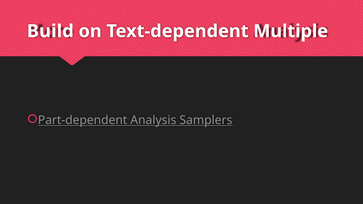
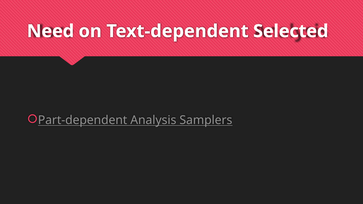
Build: Build -> Need
Multiple: Multiple -> Selected
